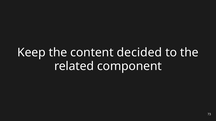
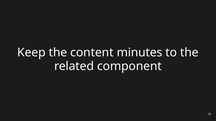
decided: decided -> minutes
